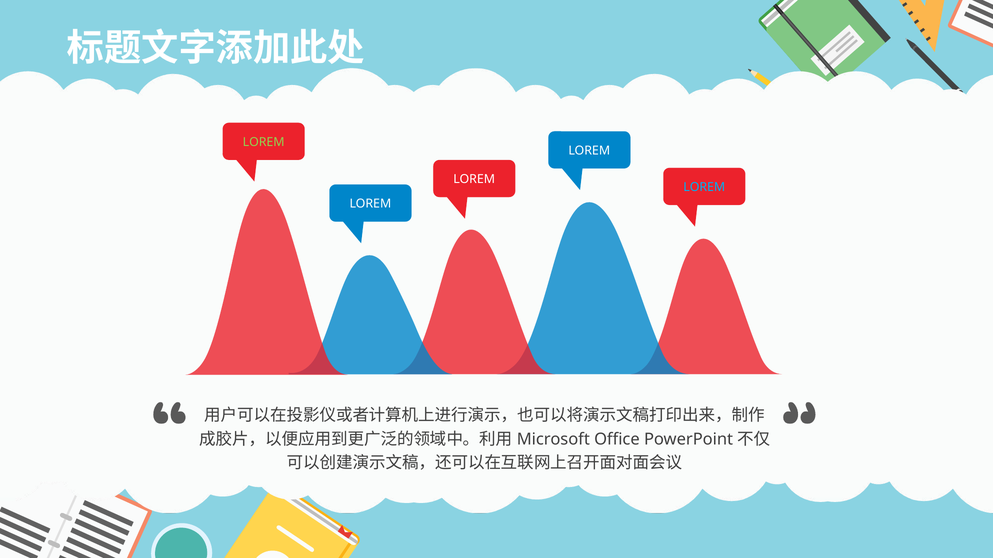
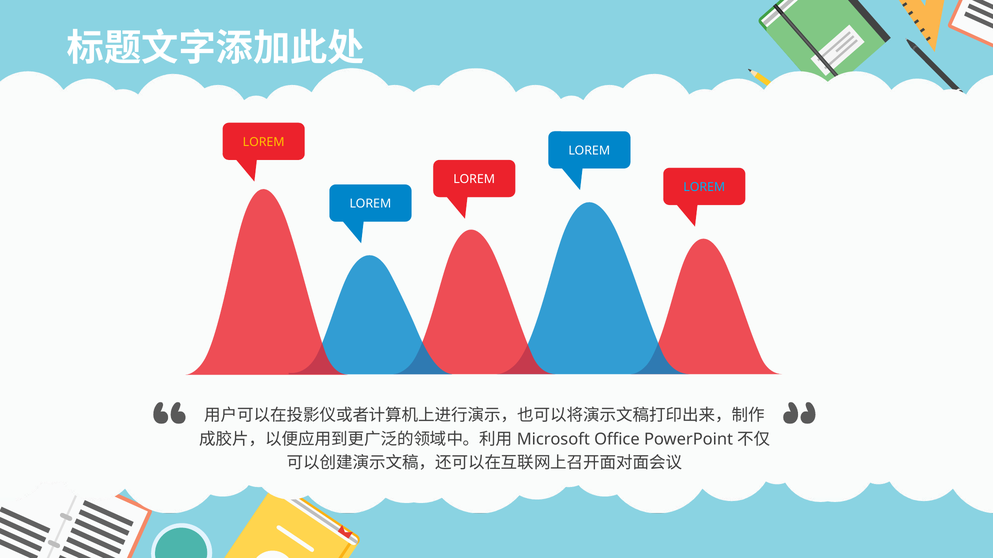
LOREM at (264, 142) colour: light green -> yellow
